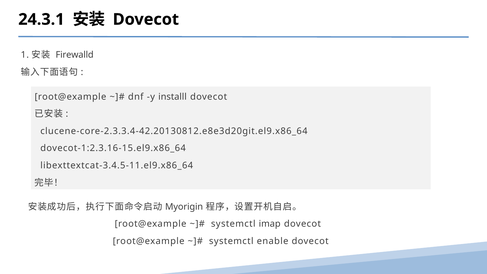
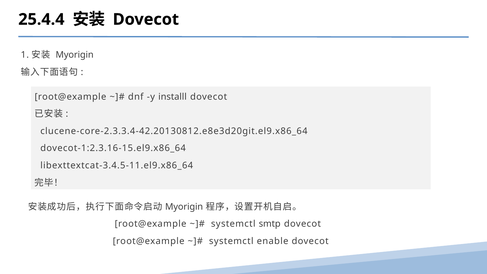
24.3.1: 24.3.1 -> 25.4.4
Firewalld at (75, 55): Firewalld -> Myorigin
imap: imap -> smtp
